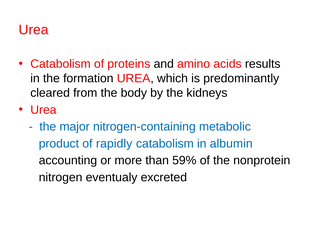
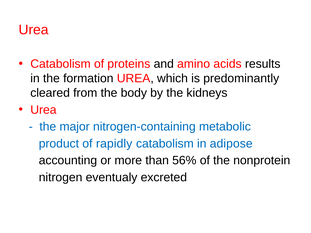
albumin: albumin -> adipose
59%: 59% -> 56%
